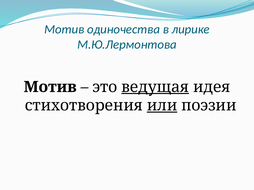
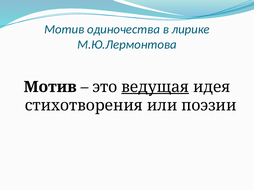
или underline: present -> none
